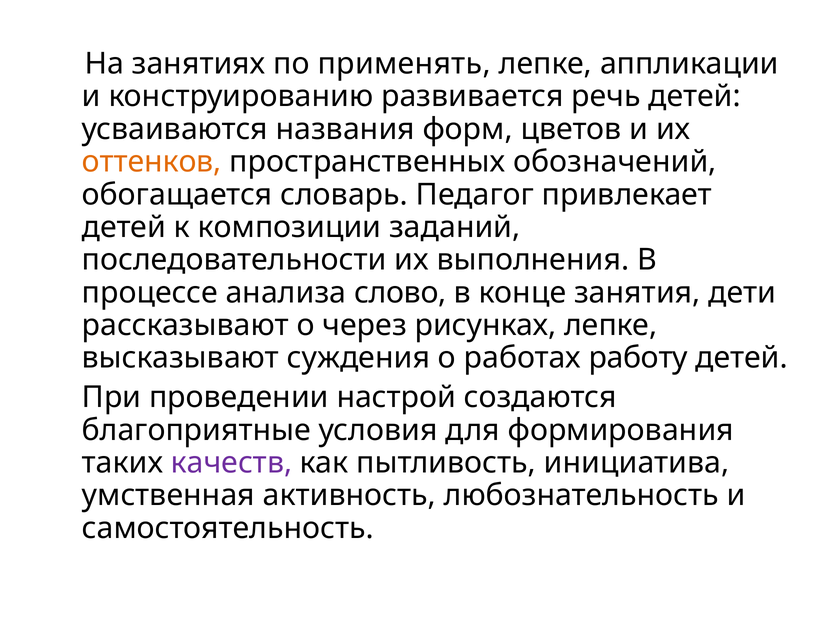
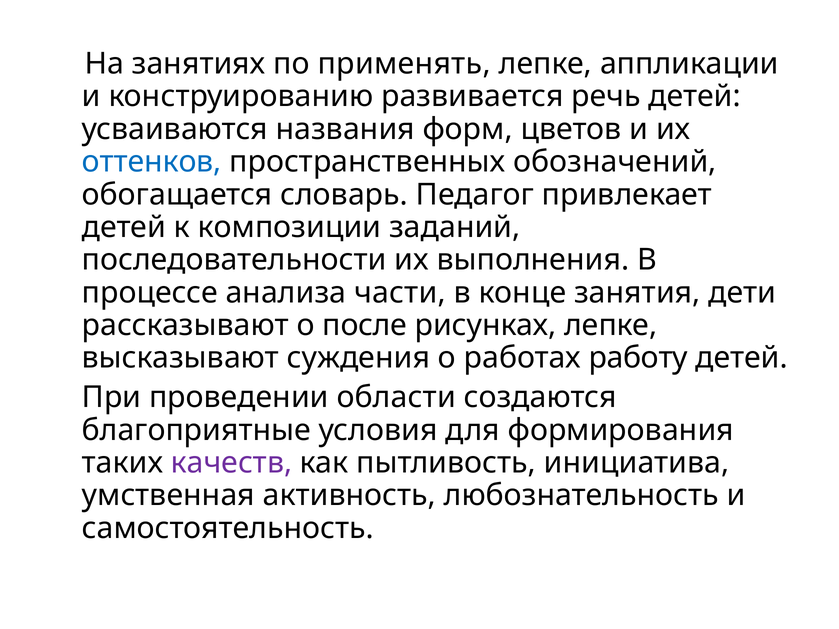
оттенков colour: orange -> blue
слово: слово -> части
через: через -> после
настрой: настрой -> области
